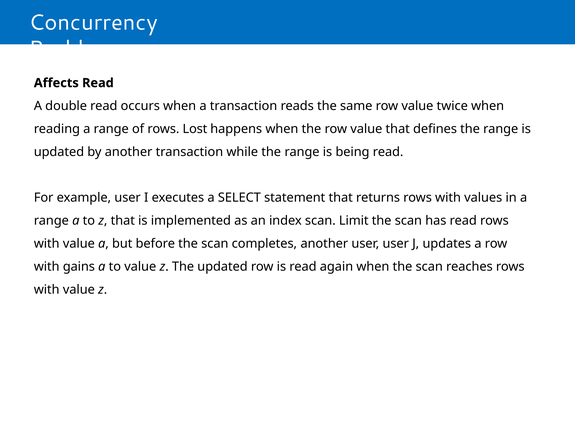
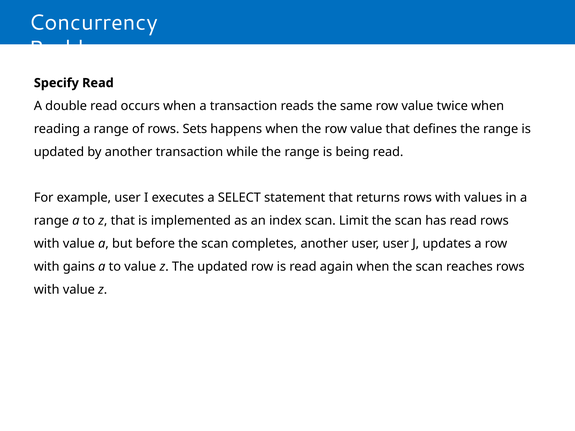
Affects: Affects -> Specify
Lost: Lost -> Sets
